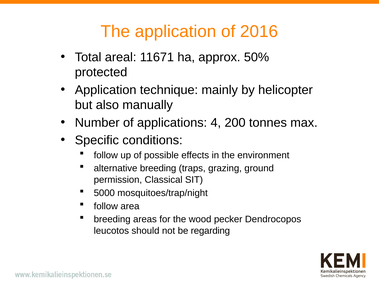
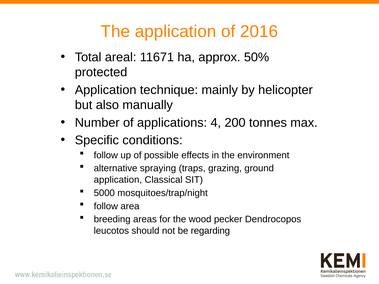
alternative breeding: breeding -> spraying
permission at (118, 180): permission -> application
